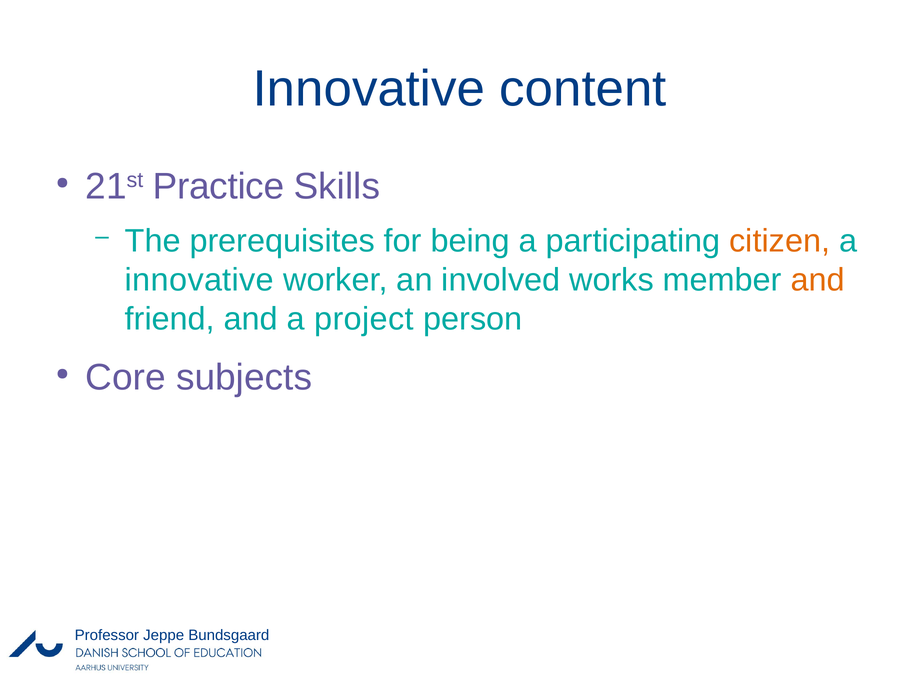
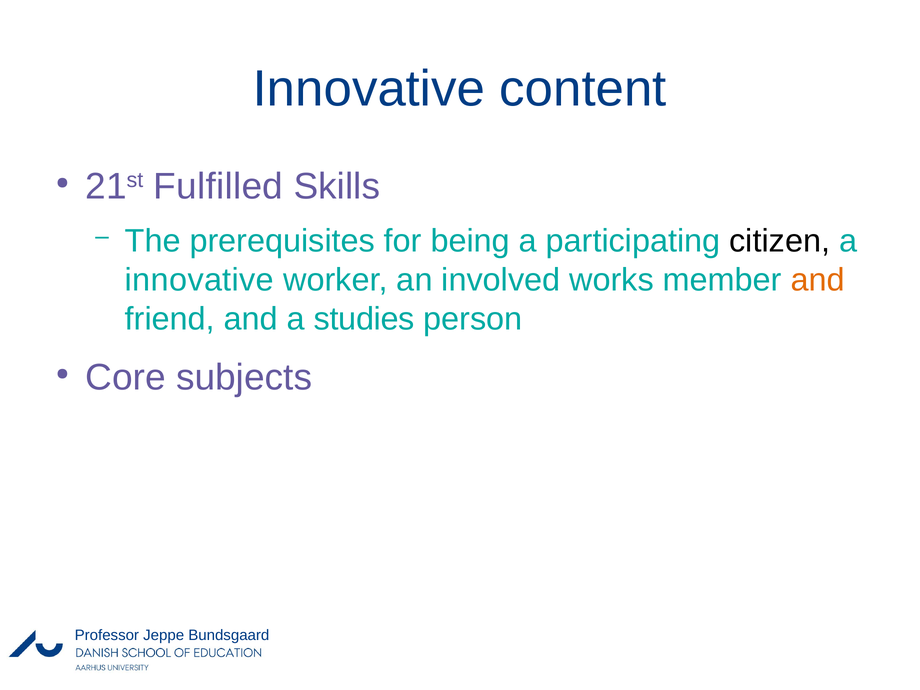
Practice: Practice -> Fulfilled
citizen colour: orange -> black
project: project -> studies
